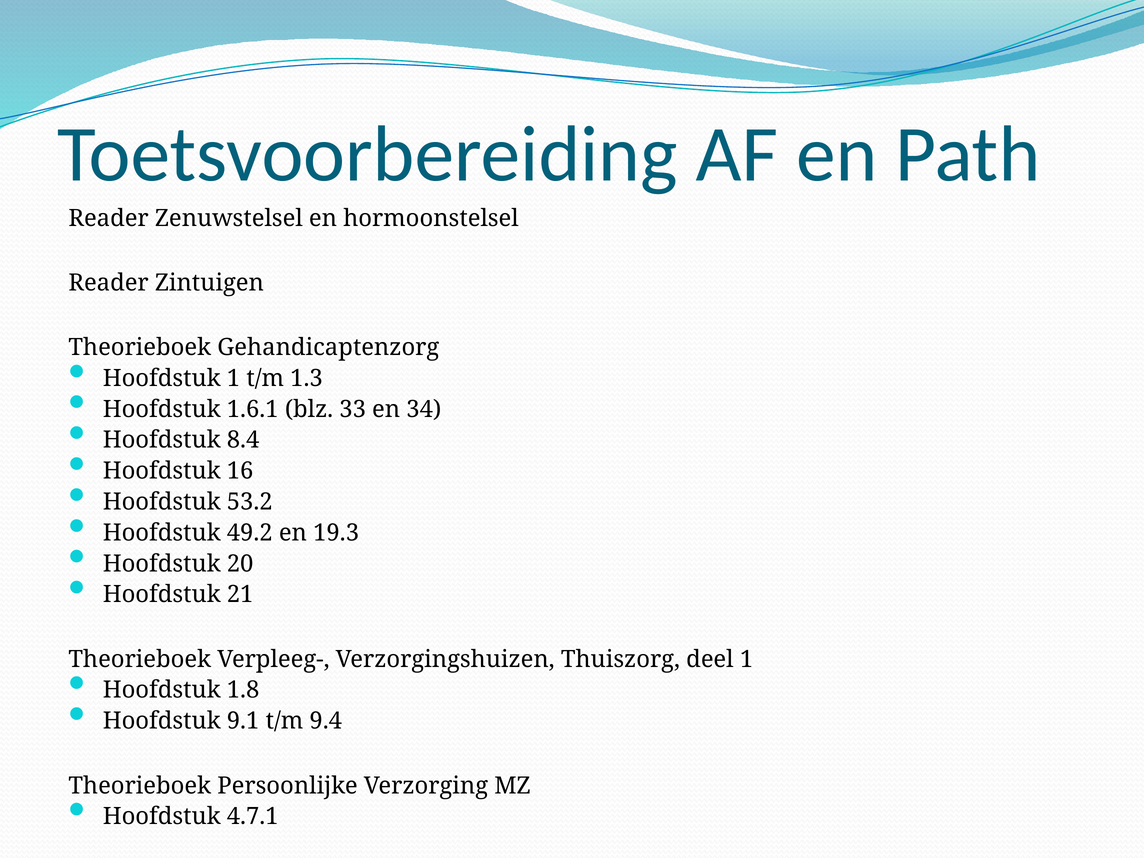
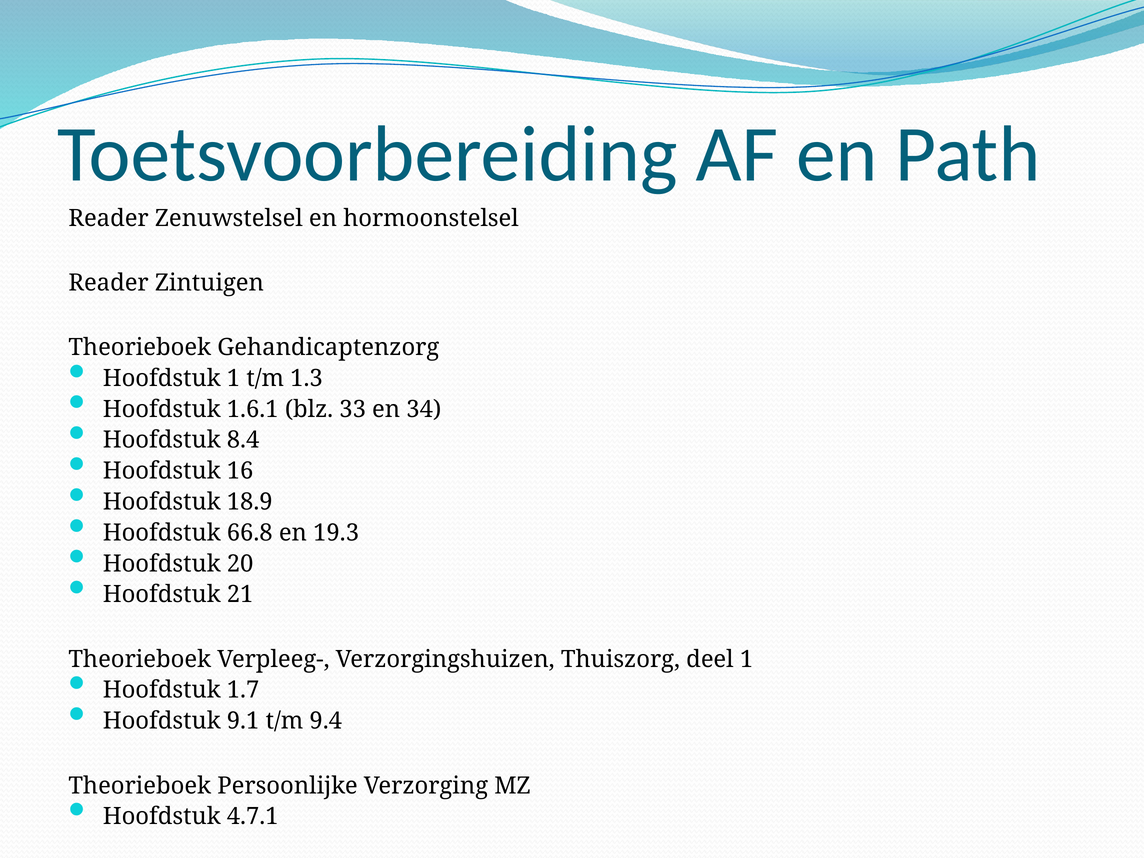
53.2: 53.2 -> 18.9
49.2: 49.2 -> 66.8
1.8: 1.8 -> 1.7
